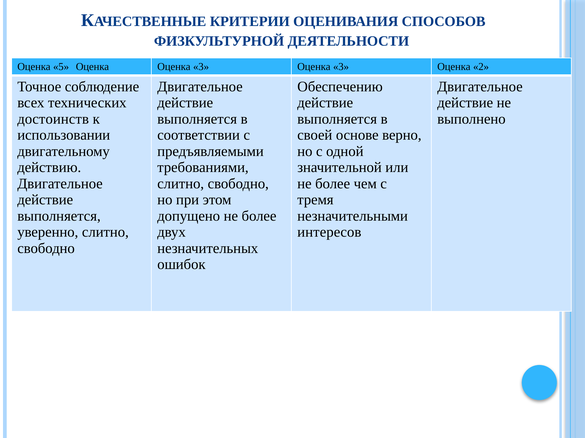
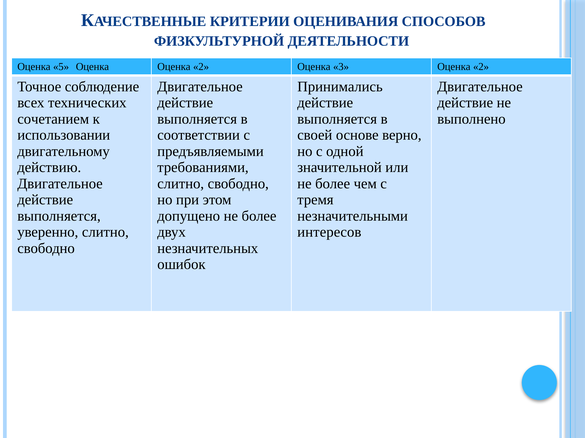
Оценка Оценка 3: 3 -> 2
Обеспечению: Обеспечению -> Принимались
достоинств: достоинств -> сочетанием
